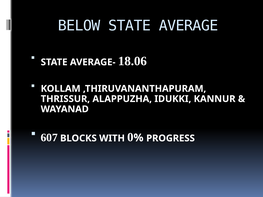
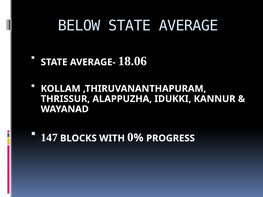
607: 607 -> 147
